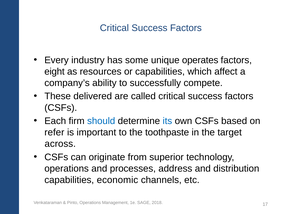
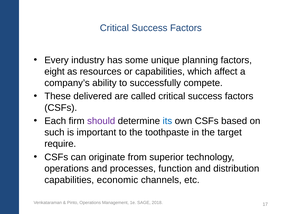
operates: operates -> planning
should colour: blue -> purple
refer: refer -> such
across: across -> require
address: address -> function
